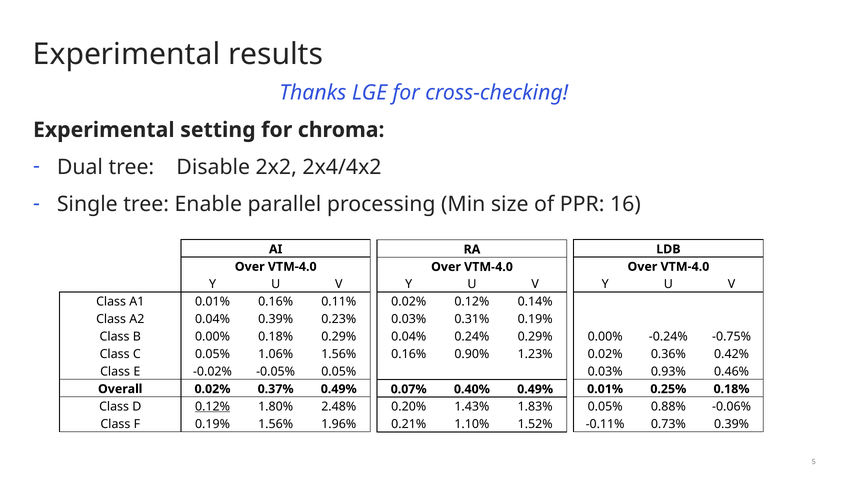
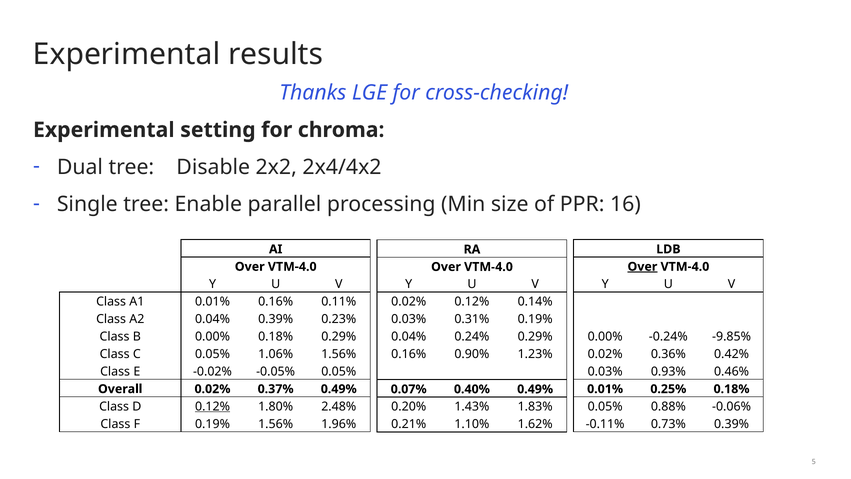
Over at (642, 267) underline: none -> present
-0.75%: -0.75% -> -9.85%
1.52%: 1.52% -> 1.62%
